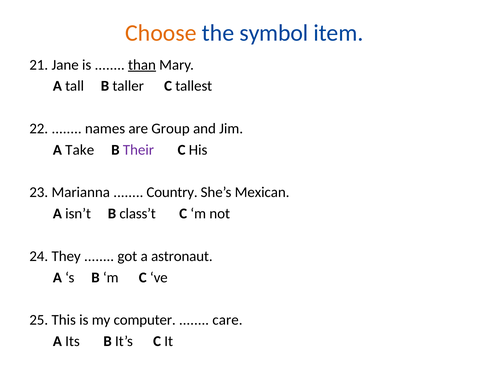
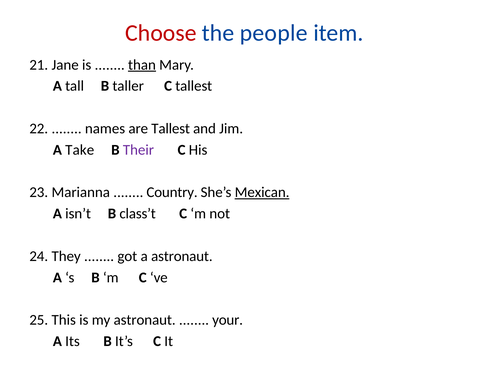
Choose colour: orange -> red
symbol: symbol -> people
are Group: Group -> Tallest
Mexican underline: none -> present
my computer: computer -> astronaut
care: care -> your
